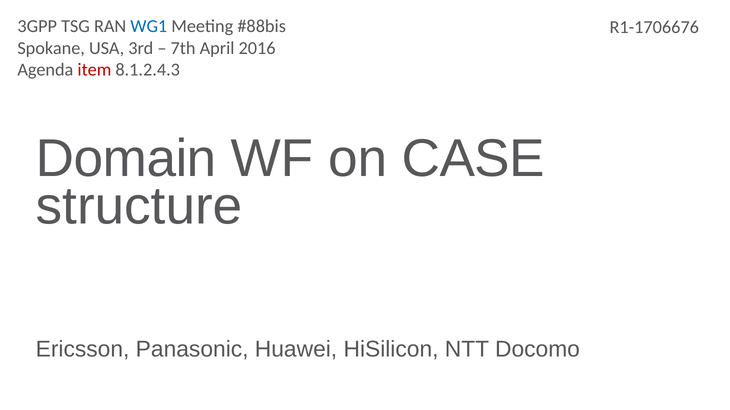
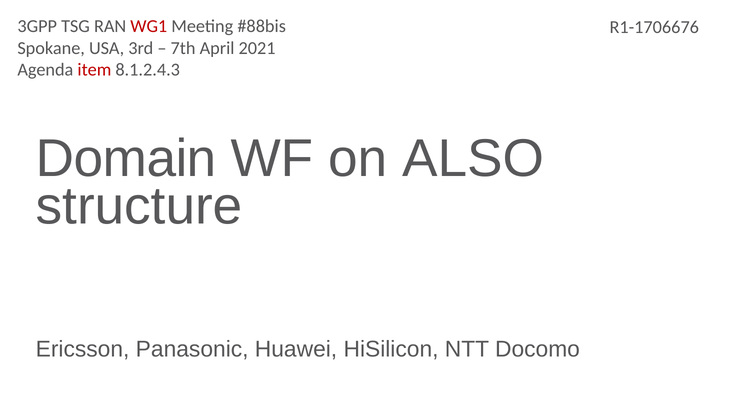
WG1 colour: blue -> red
2016: 2016 -> 2021
CASE: CASE -> ALSO
